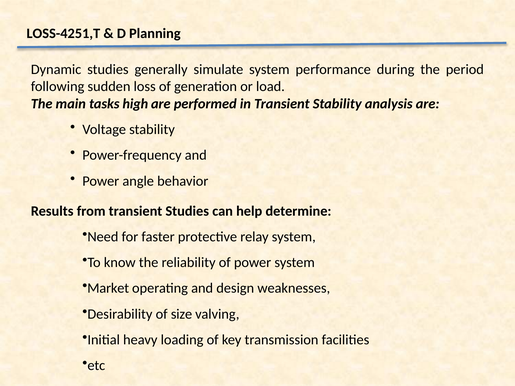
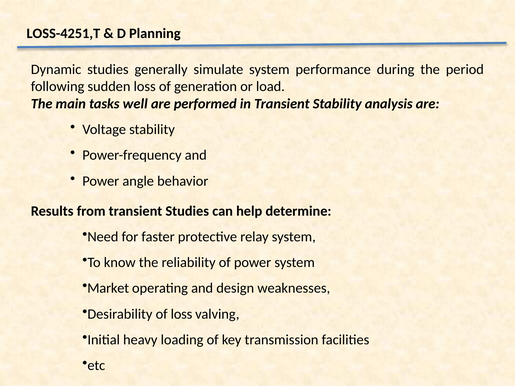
high: high -> well
of size: size -> loss
